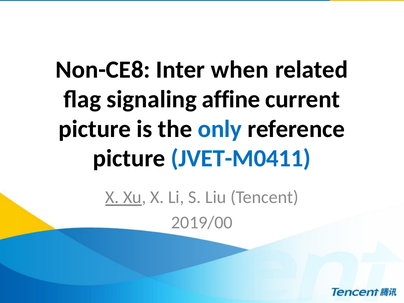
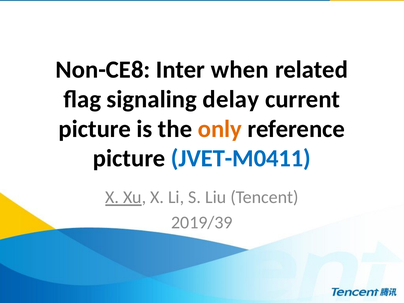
affine: affine -> delay
only colour: blue -> orange
2019/00: 2019/00 -> 2019/39
